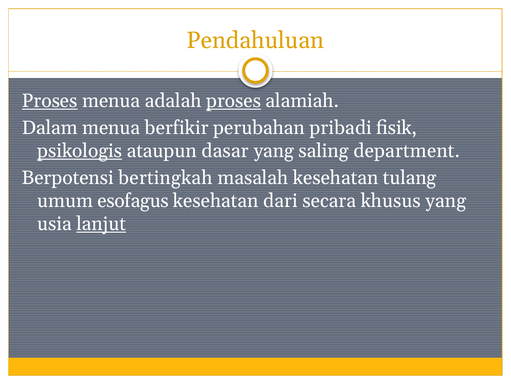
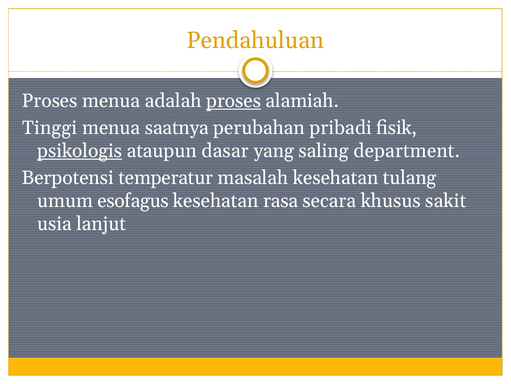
Proses at (50, 101) underline: present -> none
Dalam: Dalam -> Tinggi
berfikir: berfikir -> saatnya
bertingkah: bertingkah -> temperatur
dari: dari -> rasa
khusus yang: yang -> sakit
lanjut underline: present -> none
